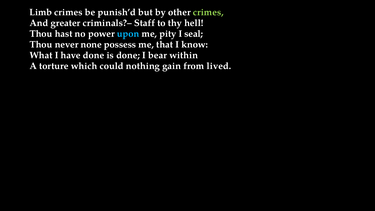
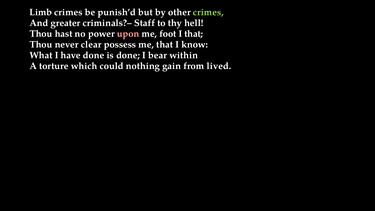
upon colour: light blue -> pink
pity: pity -> foot
I seal: seal -> that
none: none -> clear
